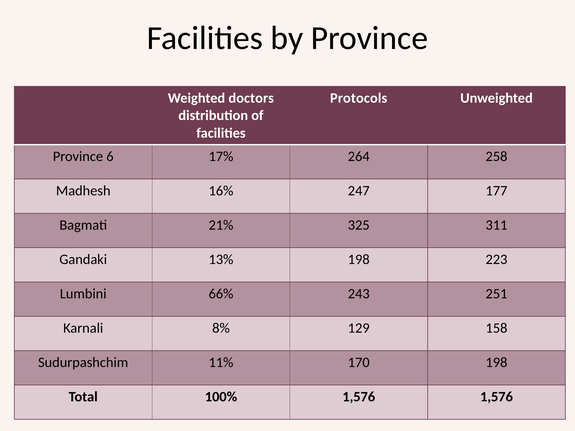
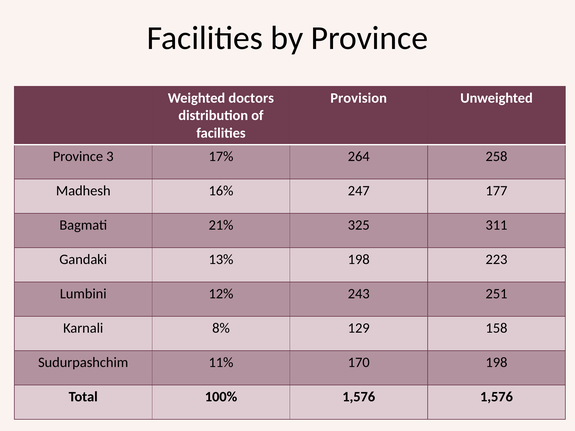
Protocols: Protocols -> Provision
6: 6 -> 3
66%: 66% -> 12%
